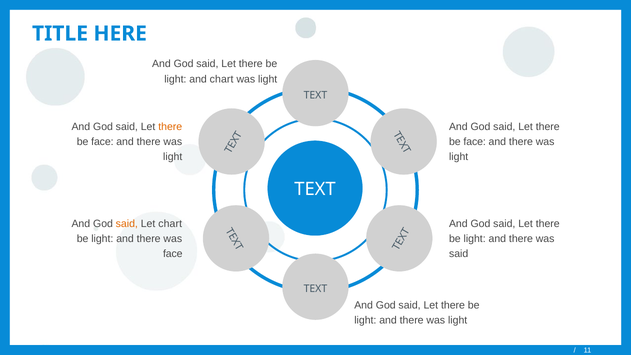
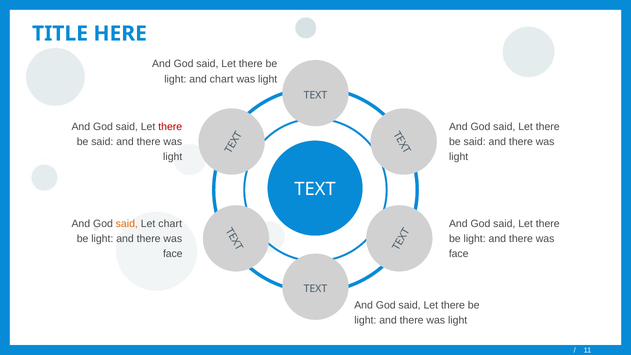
there at (170, 127) colour: orange -> red
face at (102, 142): face -> said
face at (475, 142): face -> said
said at (459, 254): said -> face
